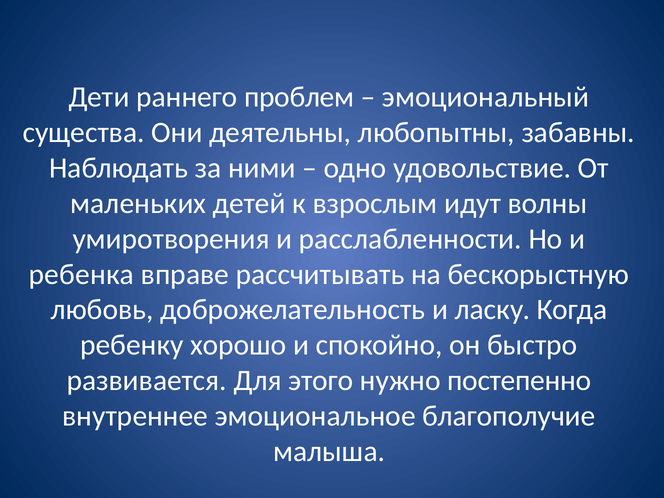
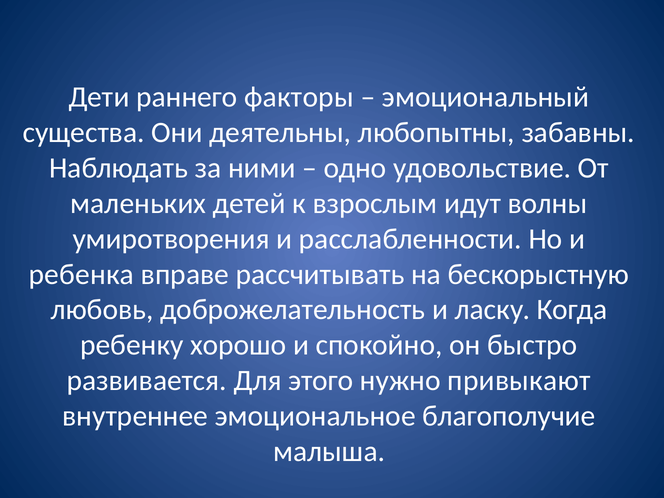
проблем: проблем -> факторы
постепенно: постепенно -> привыкают
